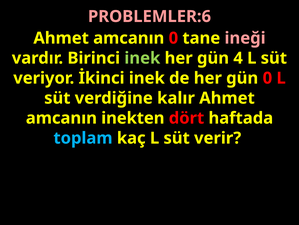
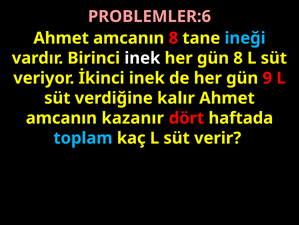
amcanın 0: 0 -> 8
ineği colour: pink -> light blue
inek at (142, 58) colour: light green -> white
gün 4: 4 -> 8
gün 0: 0 -> 9
inekten: inekten -> kazanır
